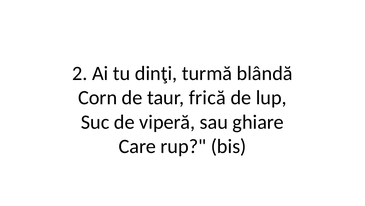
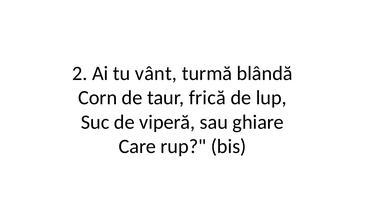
dinţi: dinţi -> vânt
